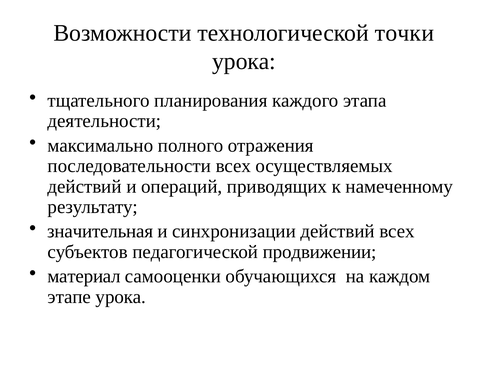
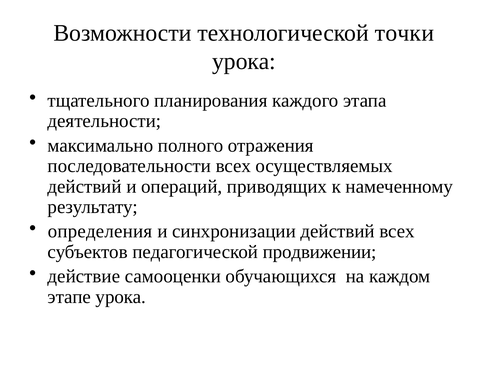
значительная: значительная -> определения
материал: материал -> действие
